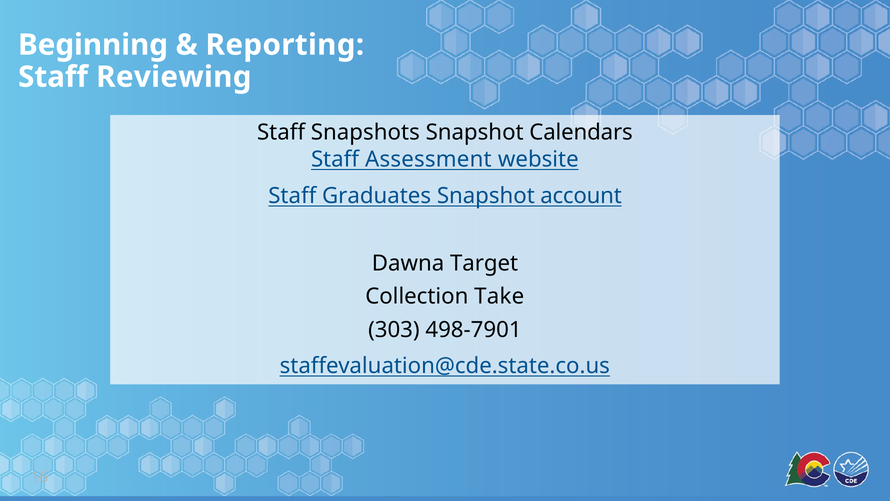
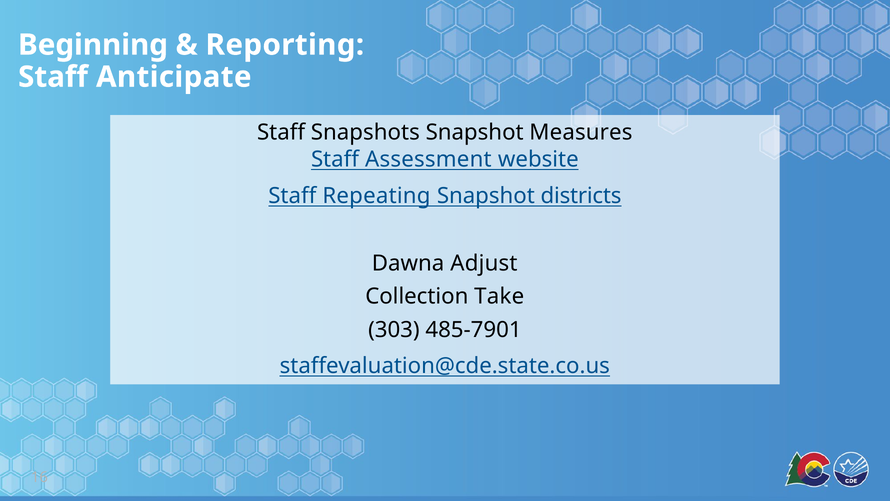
Reviewing: Reviewing -> Anticipate
Calendars: Calendars -> Measures
Graduates: Graduates -> Repeating
account: account -> districts
Target: Target -> Adjust
498-7901: 498-7901 -> 485-7901
